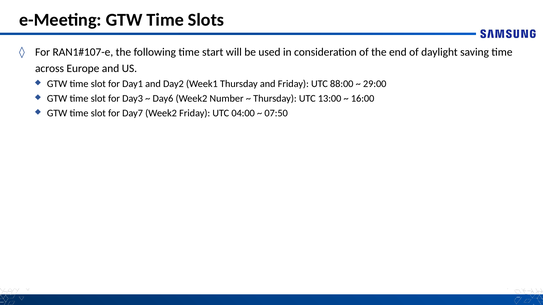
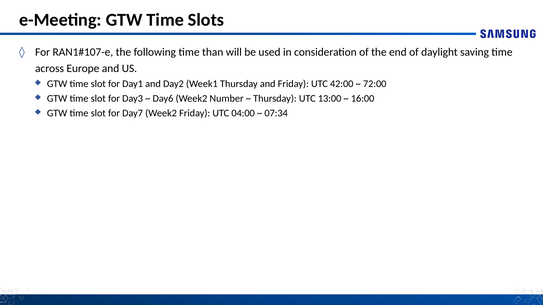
start: start -> than
88:00: 88:00 -> 42:00
29:00: 29:00 -> 72:00
07:50: 07:50 -> 07:34
